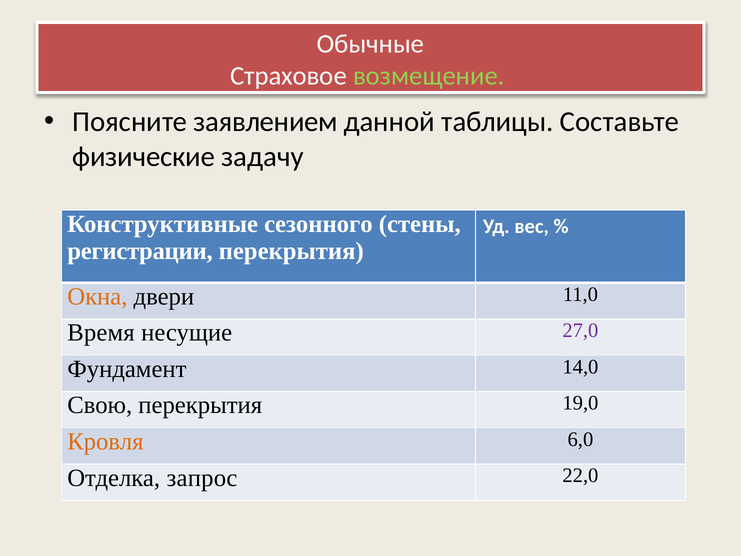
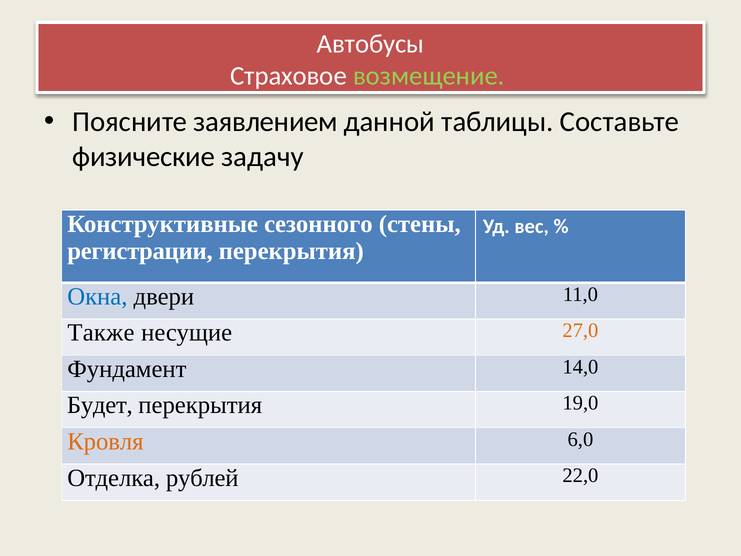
Обычные: Обычные -> Автобусы
Окна colour: orange -> blue
Время: Время -> Также
27,0 colour: purple -> orange
Свою: Свою -> Будет
запрос: запрос -> рублей
